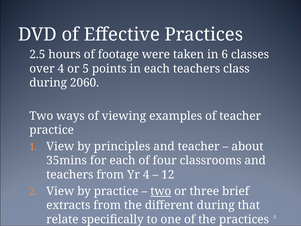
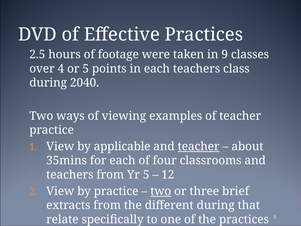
in 6: 6 -> 9
2060: 2060 -> 2040
principles: principles -> applicable
teacher at (199, 146) underline: none -> present
Yr 4: 4 -> 5
